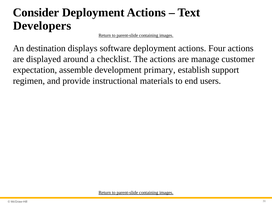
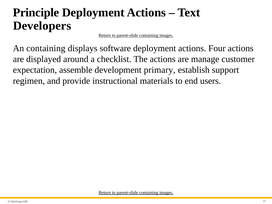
Consider: Consider -> Principle
An destination: destination -> containing
